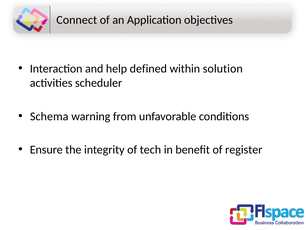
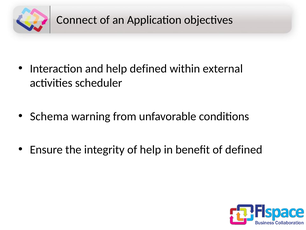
solution: solution -> external
of tech: tech -> help
of register: register -> defined
